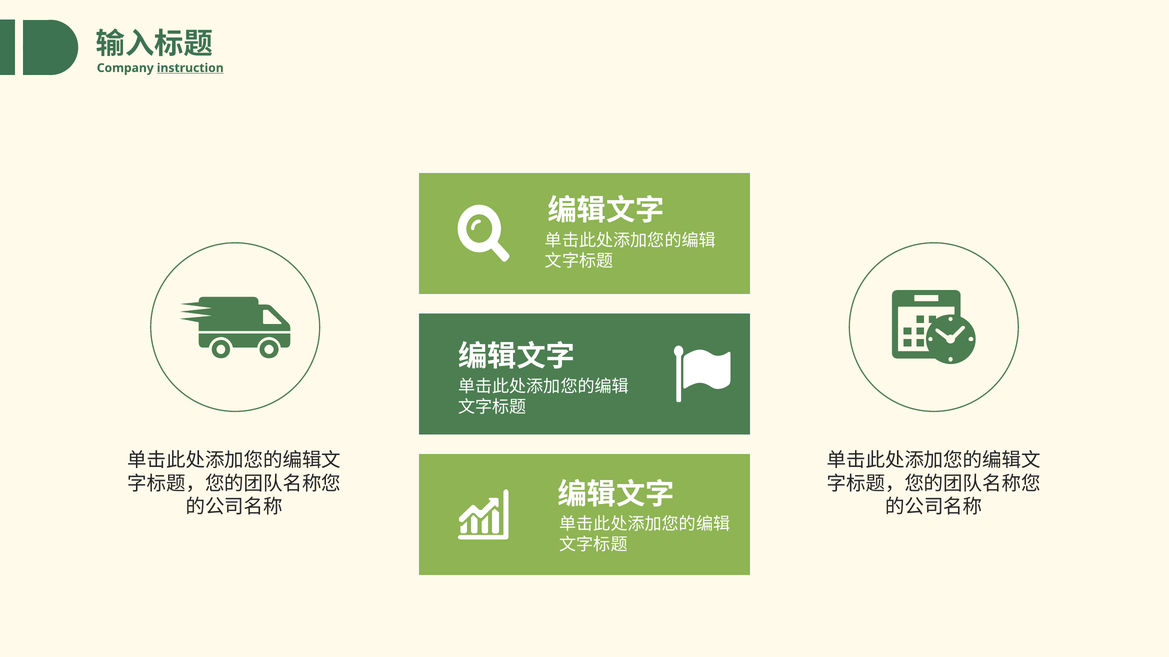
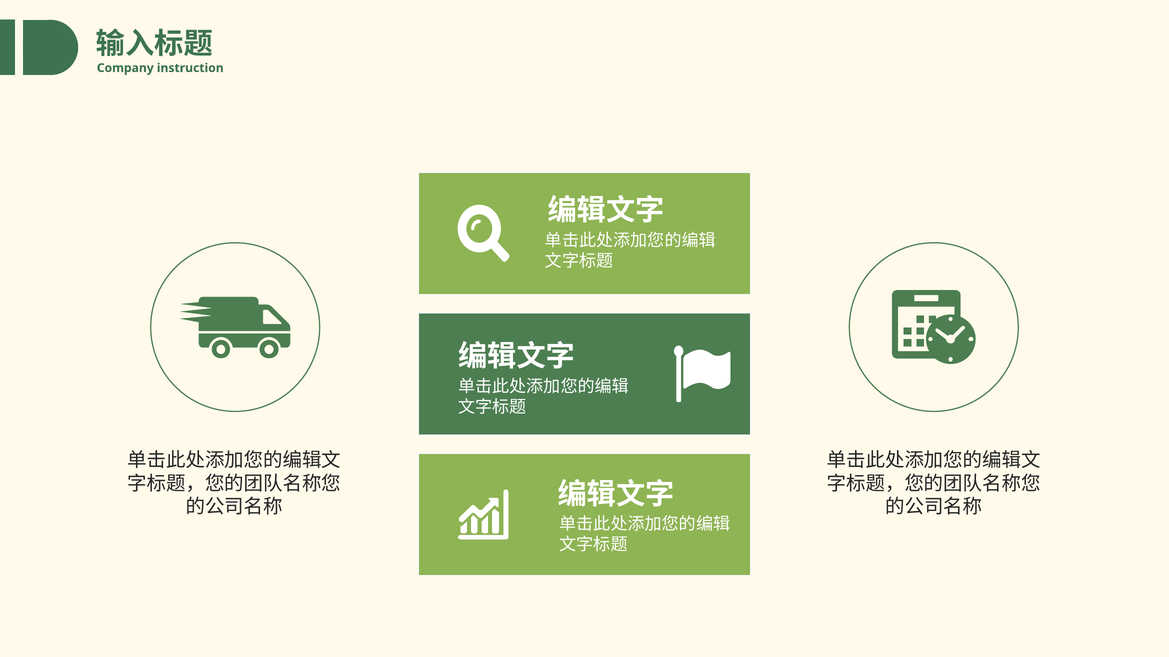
instruction underline: present -> none
